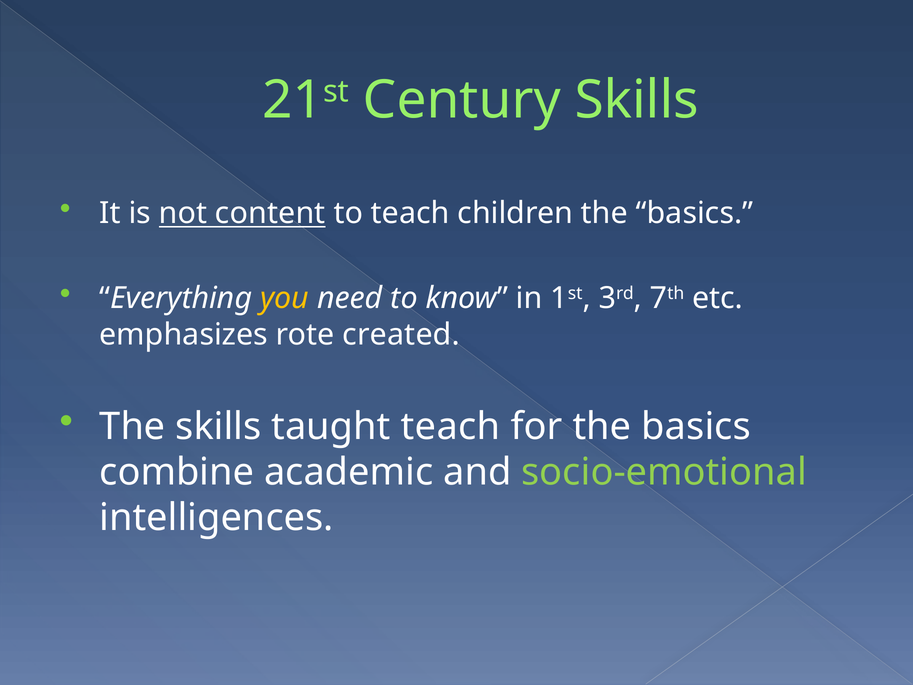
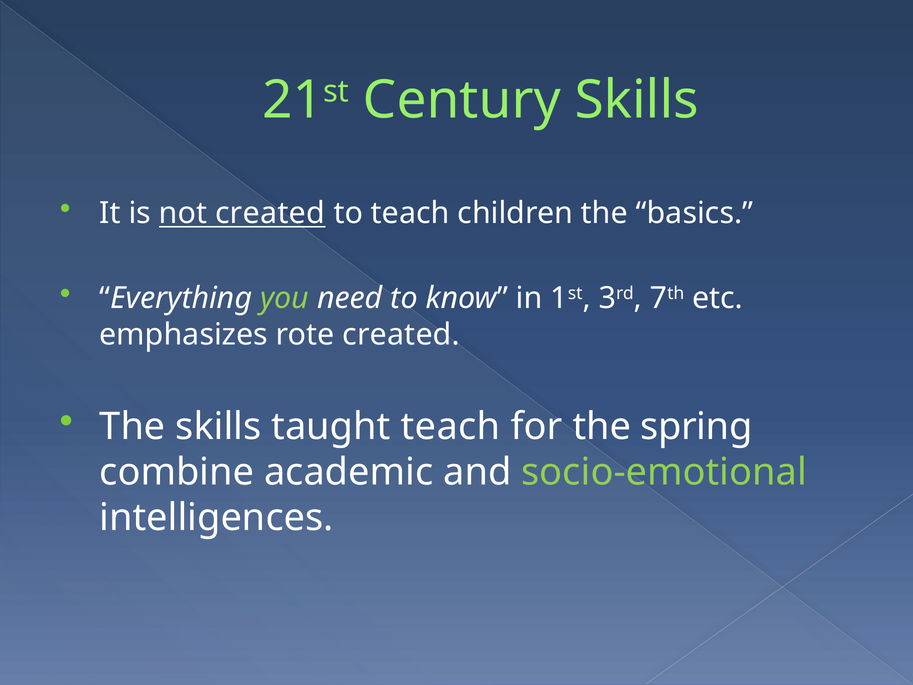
not content: content -> created
you colour: yellow -> light green
for the basics: basics -> spring
